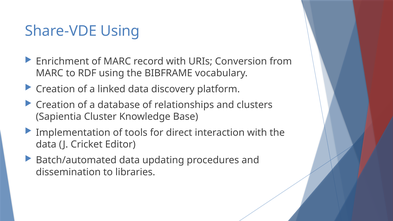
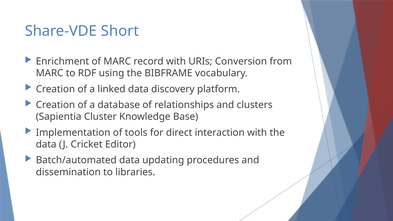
Share-VDE Using: Using -> Short
